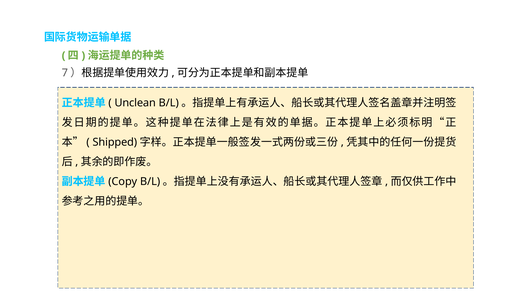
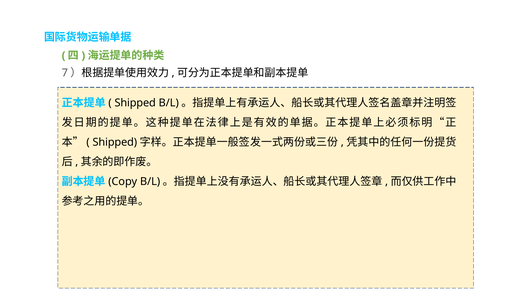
Unclean at (135, 103): Unclean -> Shipped
